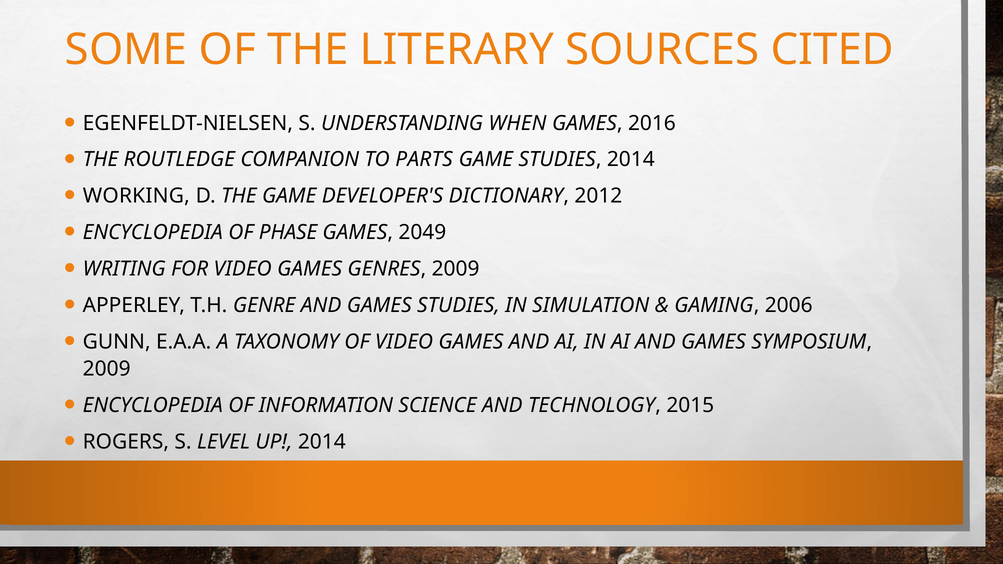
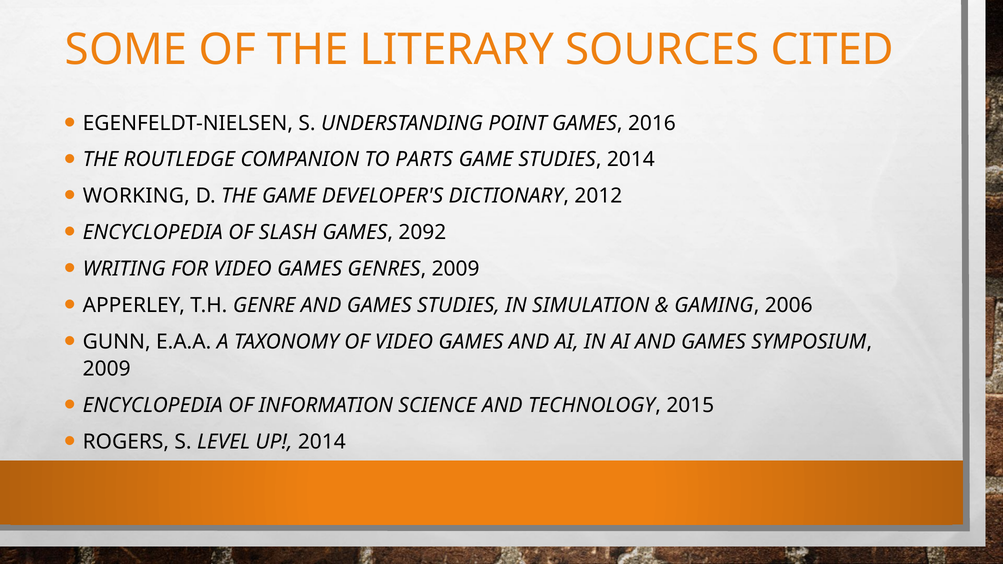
WHEN: WHEN -> POINT
PHASE: PHASE -> SLASH
2049: 2049 -> 2092
